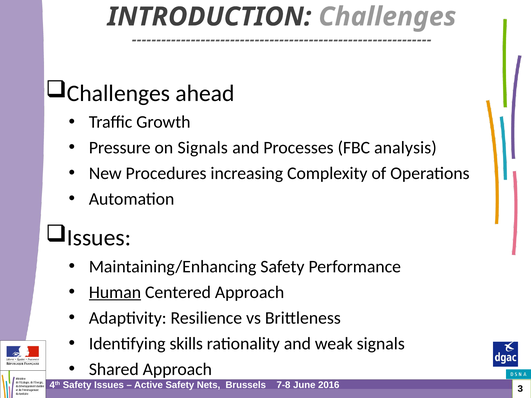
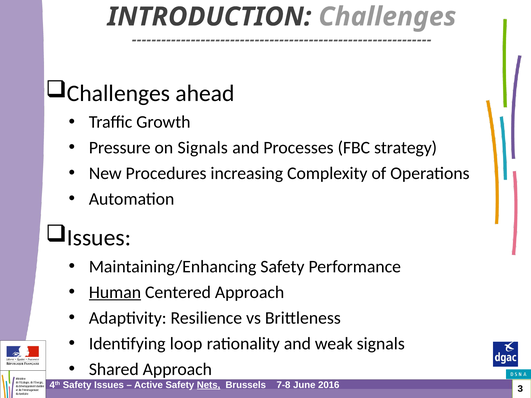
analysis: analysis -> strategy
skills: skills -> loop
Nets underline: none -> present
